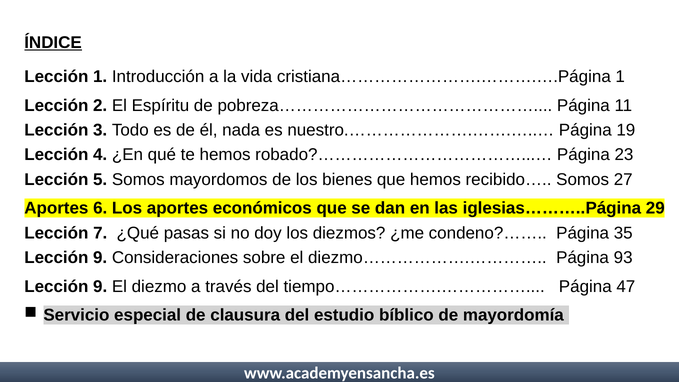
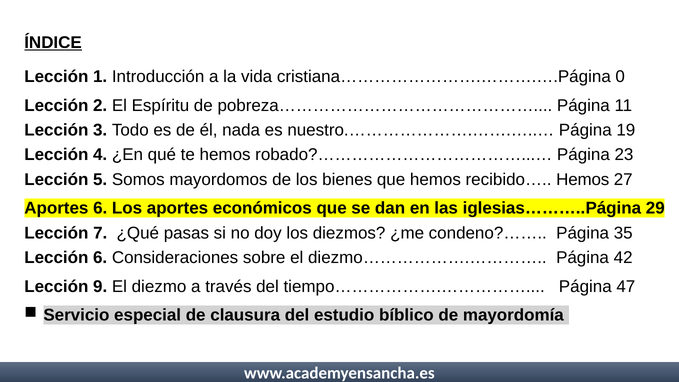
cristiana…………………….……….….Página 1: 1 -> 0
recibido… Somos: Somos -> Hemos
9 at (100, 258): 9 -> 6
93: 93 -> 42
